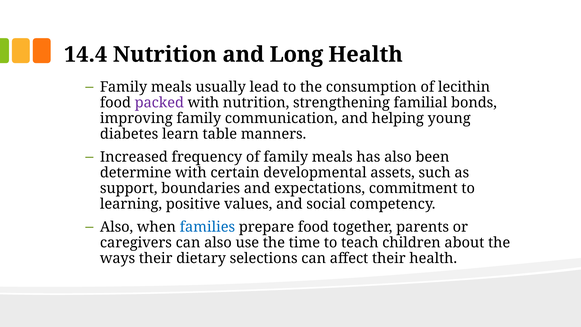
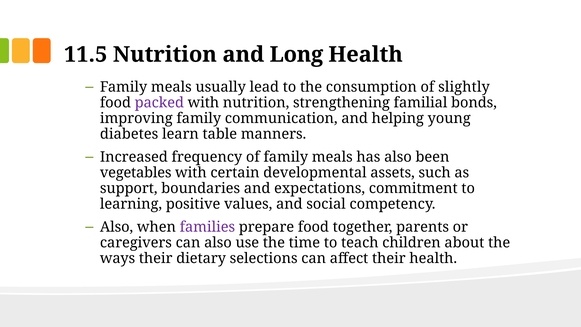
14.4: 14.4 -> 11.5
lecithin: lecithin -> slightly
determine: determine -> vegetables
families colour: blue -> purple
